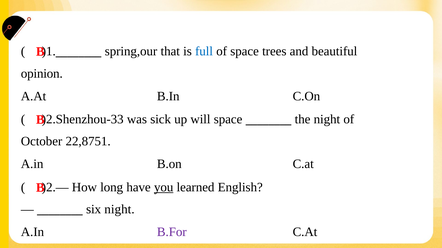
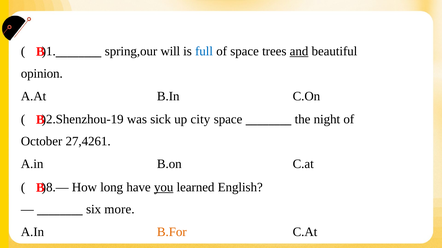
that: that -> will
and underline: none -> present
)2.Shenzhou-33: )2.Shenzhou-33 -> )2.Shenzhou-19
will: will -> city
22,8751: 22,8751 -> 27,4261
)2.—: )2.— -> )8.—
six night: night -> more
B.For colour: purple -> orange
